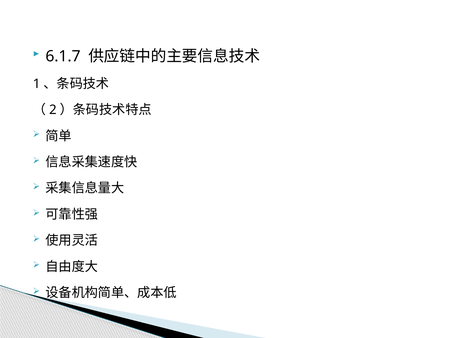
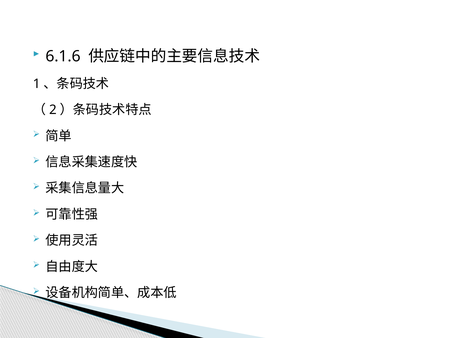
6.1.7: 6.1.7 -> 6.1.6
